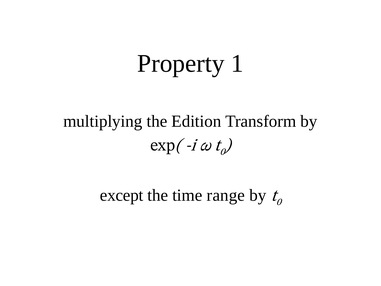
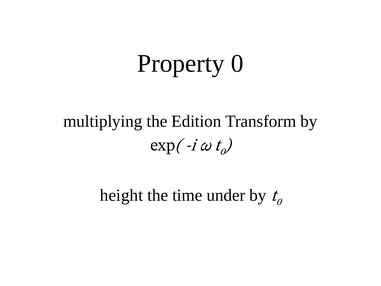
1: 1 -> 0
except: except -> height
range: range -> under
